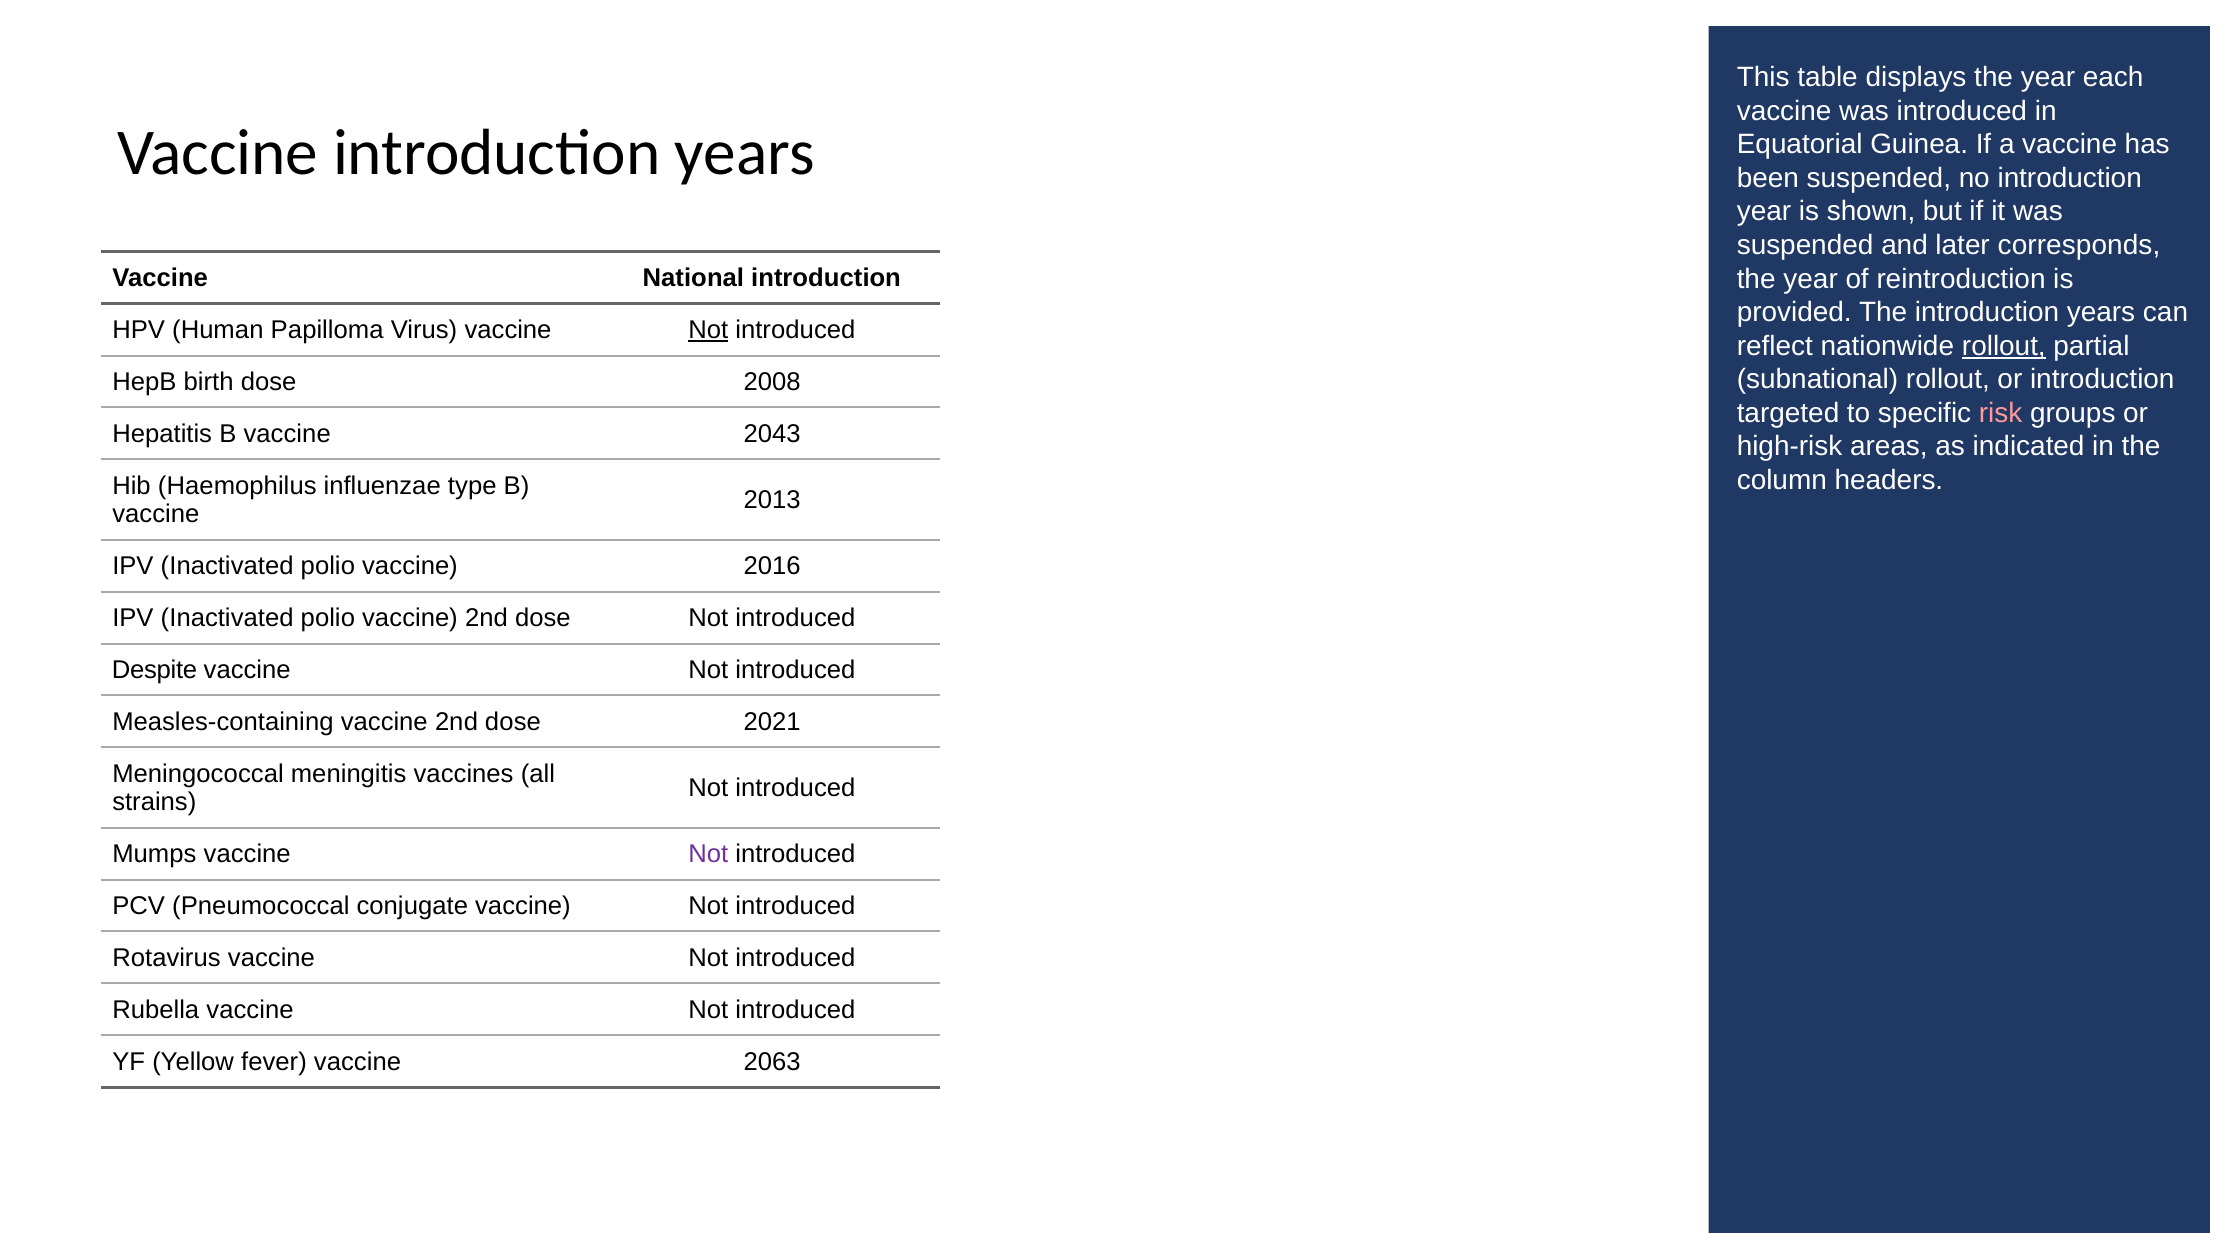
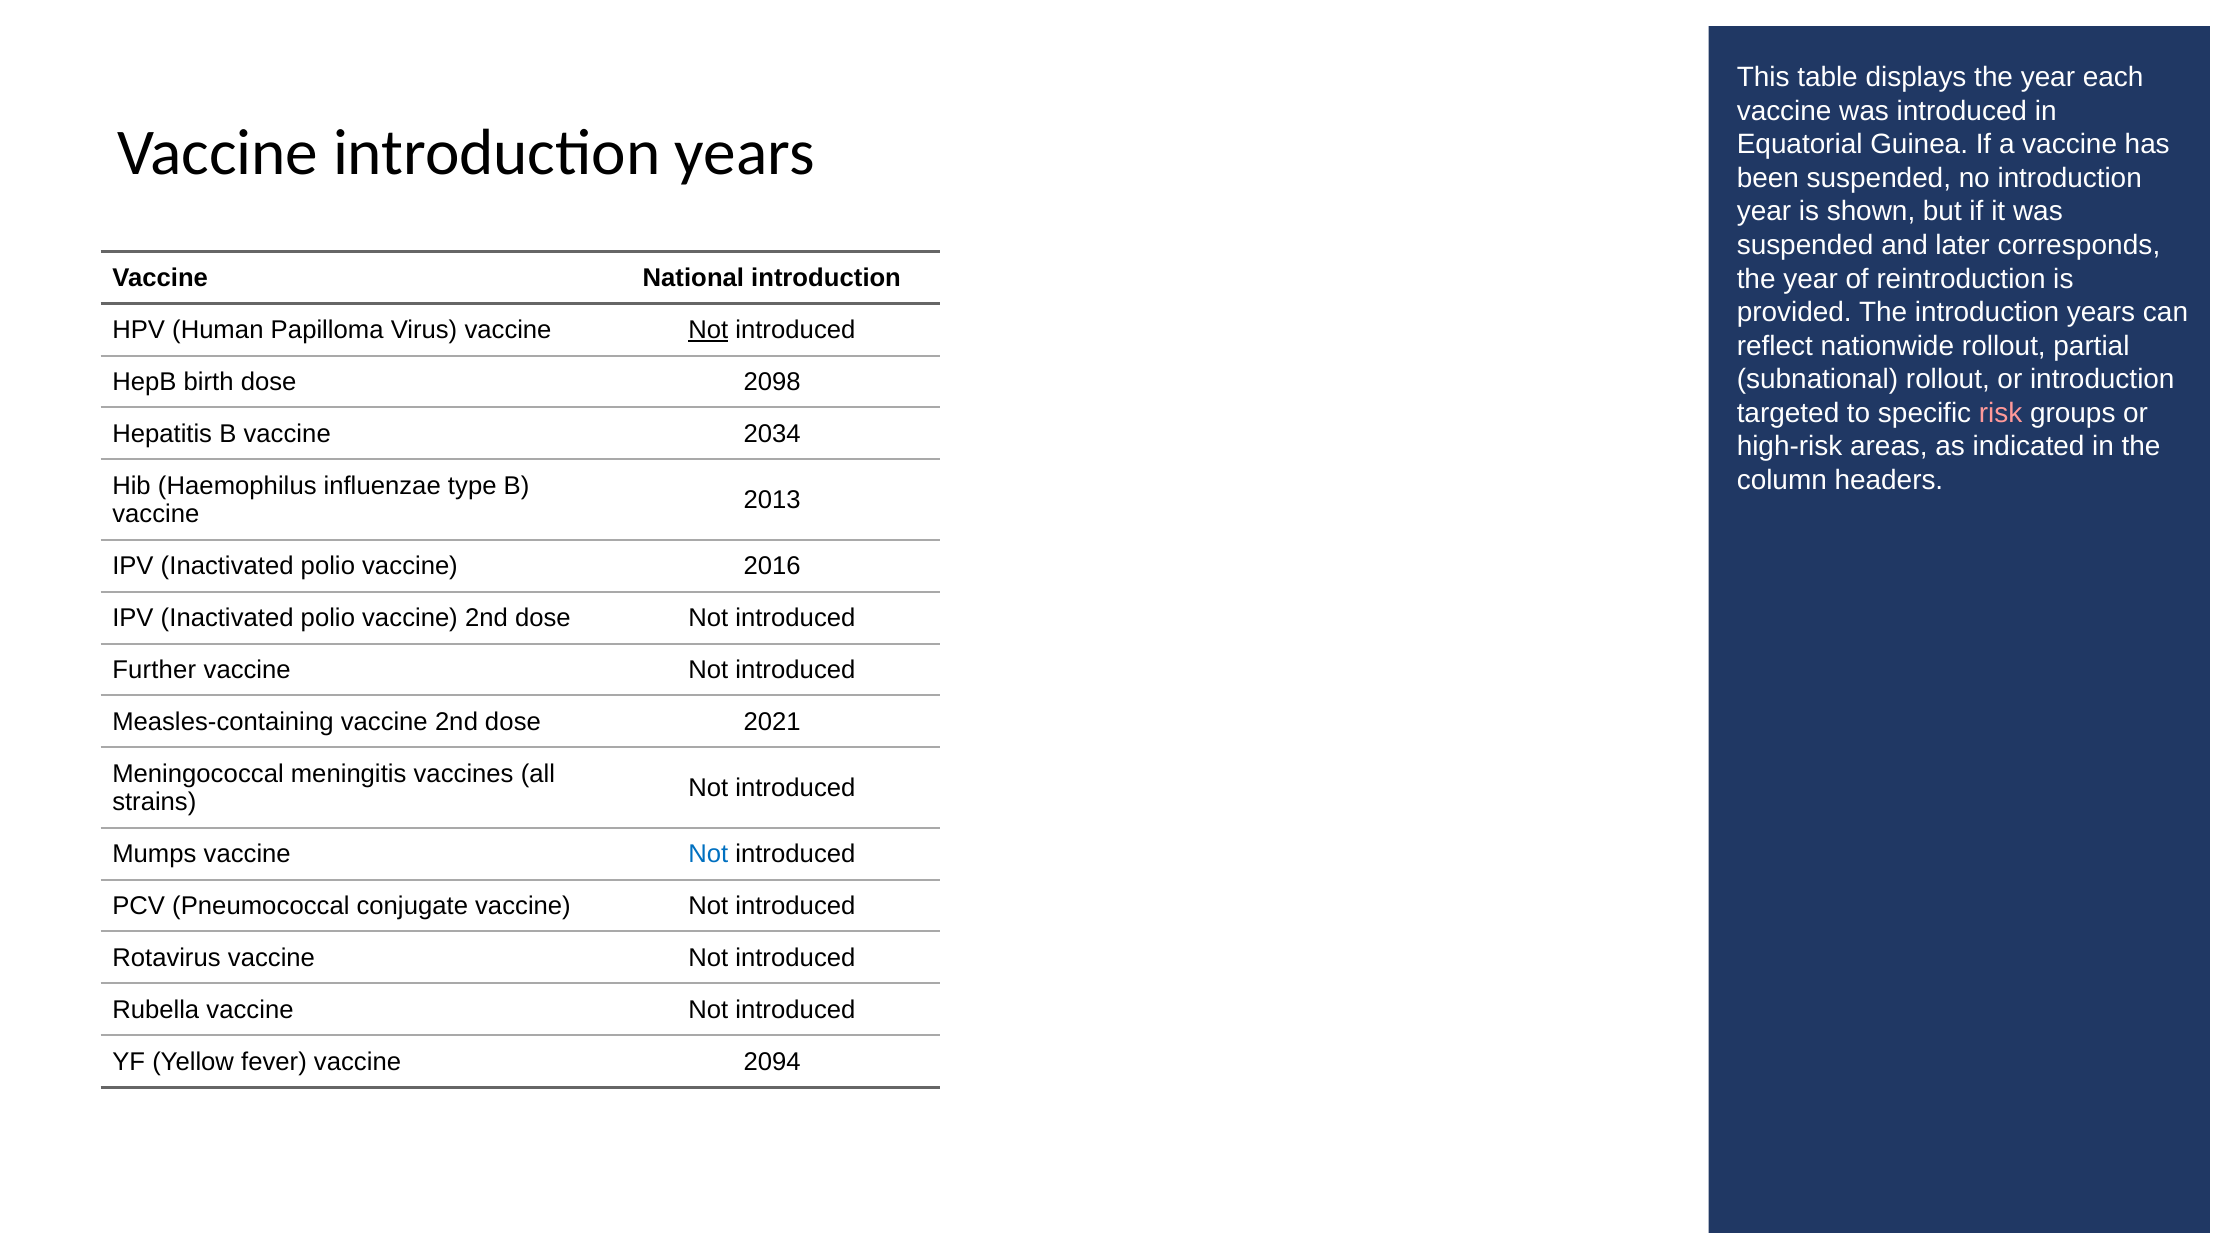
rollout at (2004, 346) underline: present -> none
2008: 2008 -> 2098
2043: 2043 -> 2034
Despite: Despite -> Further
Not at (708, 854) colour: purple -> blue
2063: 2063 -> 2094
